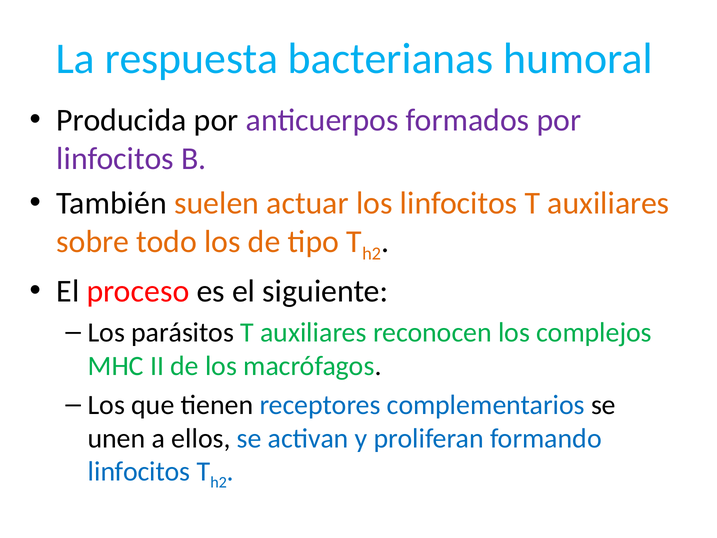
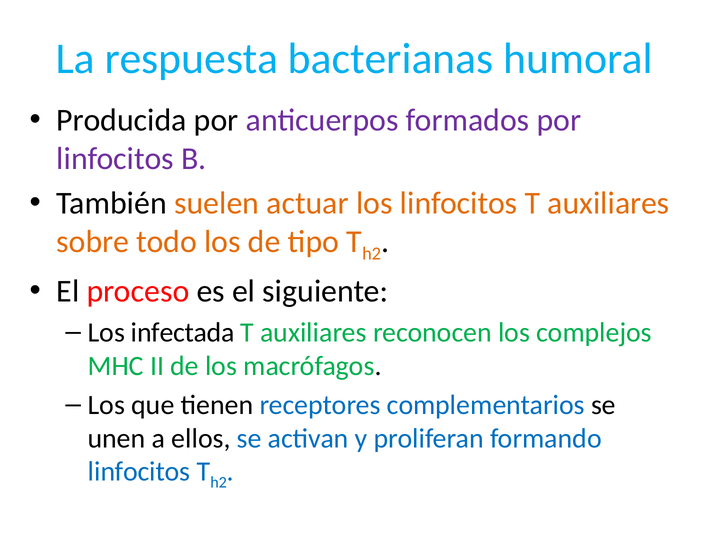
parásitos: parásitos -> infectada
